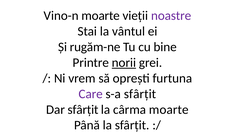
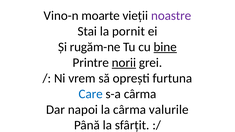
vântul: vântul -> pornit
bine underline: none -> present
Care colour: purple -> blue
s-a sfârțit: sfârțit -> cârma
Dar sfârțit: sfârțit -> napoi
cârma moarte: moarte -> valurile
